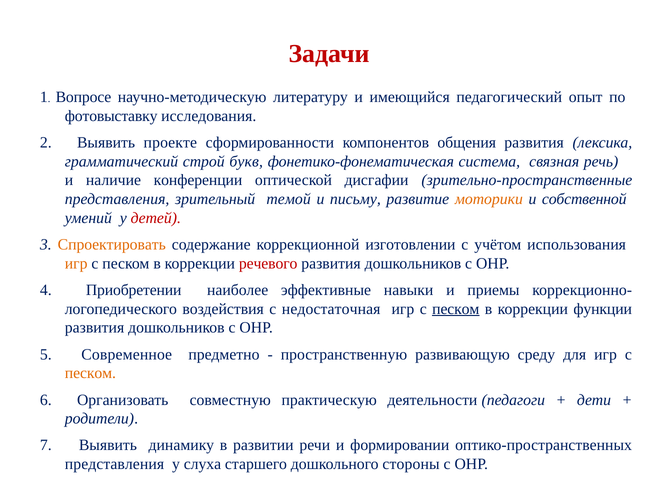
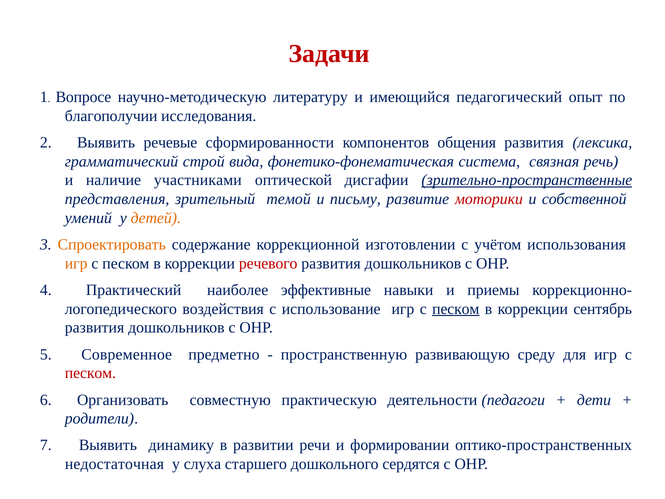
фотовыставку: фотовыставку -> благополучии
проекте: проекте -> речевые
букв: букв -> вида
конференции: конференции -> участниками
зрительно-пространственные underline: none -> present
моторики colour: orange -> red
детей colour: red -> orange
Приобретении: Приобретении -> Практический
недостаточная: недостаточная -> использование
функции: функции -> сентябрь
песком at (90, 373) colour: orange -> red
представления at (114, 464): представления -> недостаточная
стороны: стороны -> сердятся
